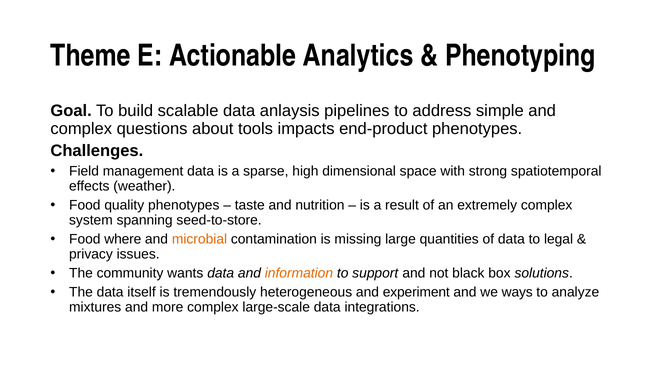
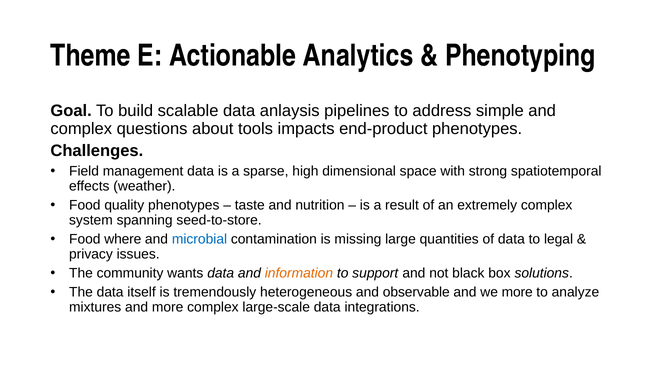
microbial colour: orange -> blue
experiment: experiment -> observable
we ways: ways -> more
